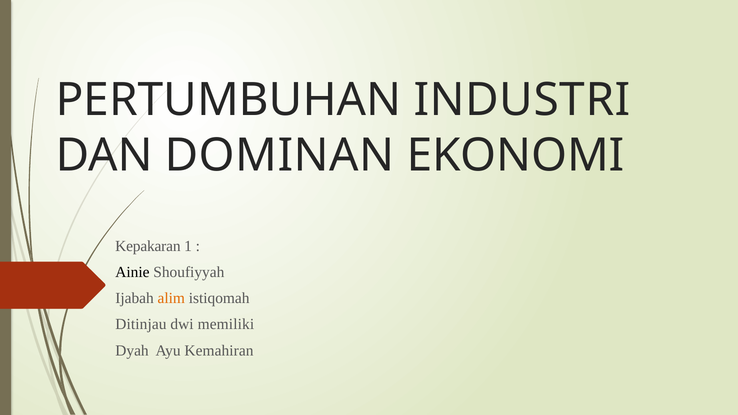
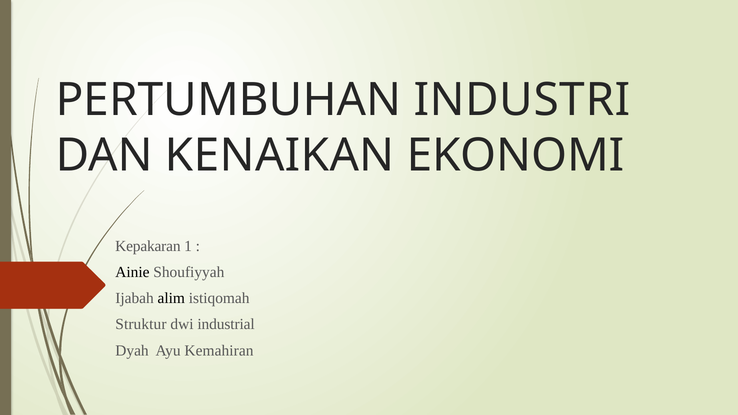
DOMINAN: DOMINAN -> KENAIKAN
alim colour: orange -> black
Ditinjau: Ditinjau -> Struktur
memiliki: memiliki -> industrial
